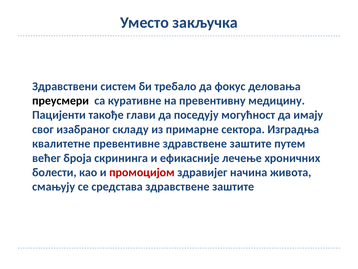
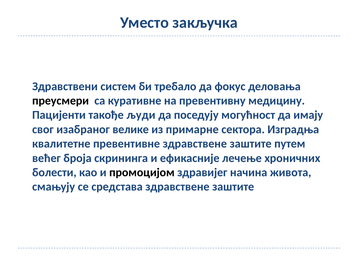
глави: глави -> људи
складу: складу -> велике
промоцијом colour: red -> black
